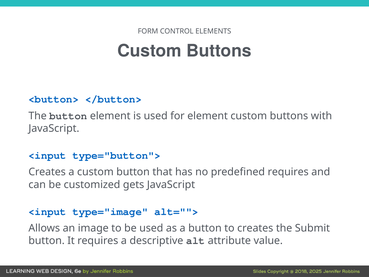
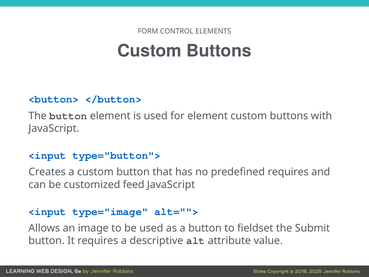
gets: gets -> feed
to creates: creates -> fieldset
